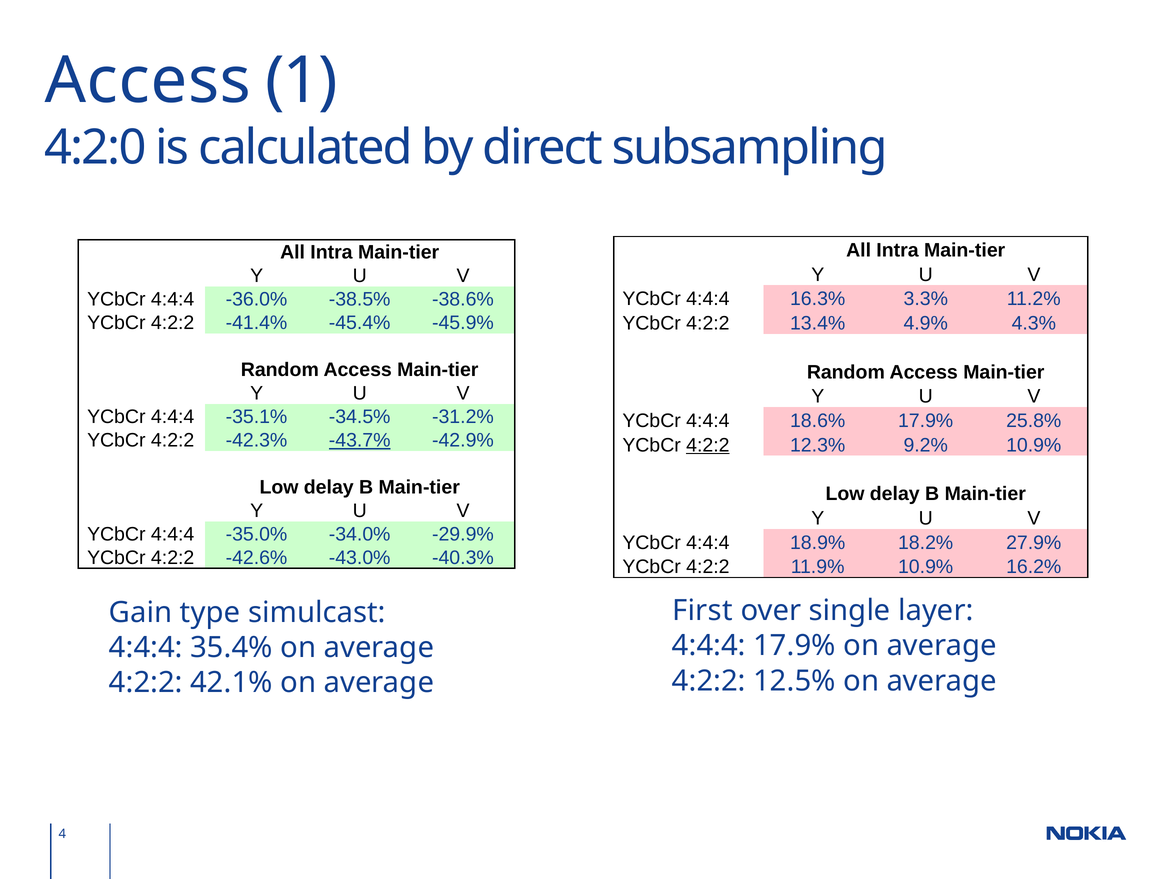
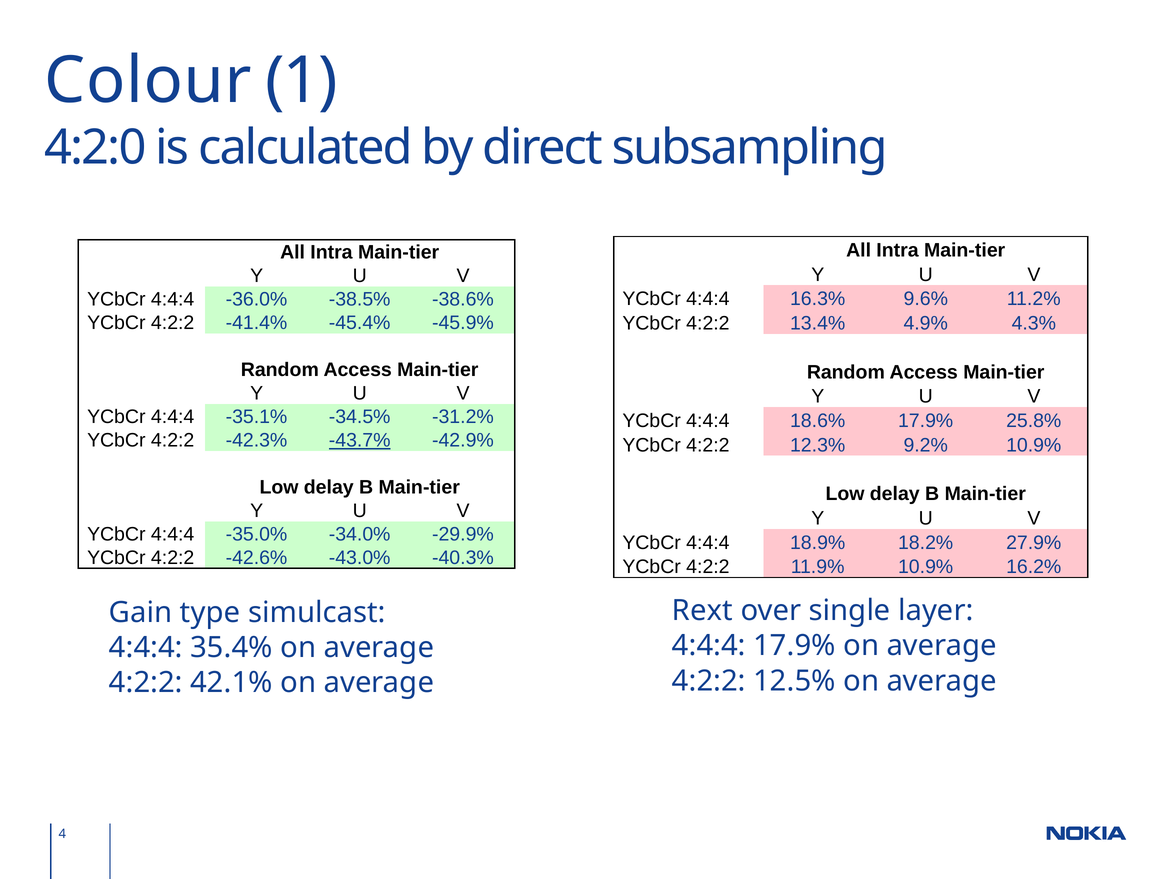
Access at (148, 81): Access -> Colour
3.3%: 3.3% -> 9.6%
4:2:2 at (708, 445) underline: present -> none
First: First -> Rext
